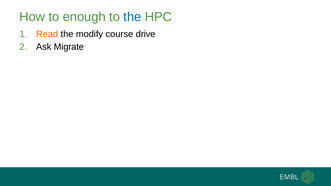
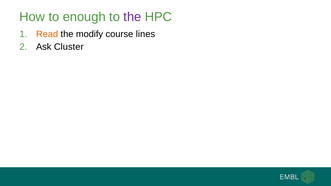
the at (132, 17) colour: blue -> purple
drive: drive -> lines
Migrate: Migrate -> Cluster
